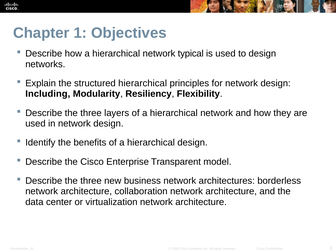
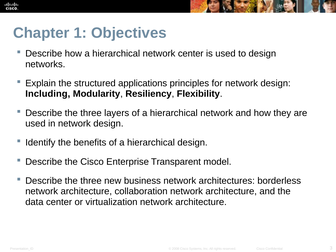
network typical: typical -> center
structured hierarchical: hierarchical -> applications
